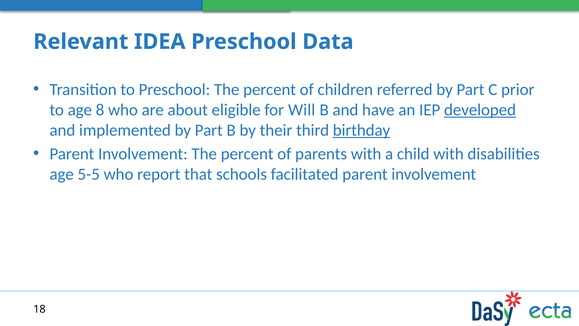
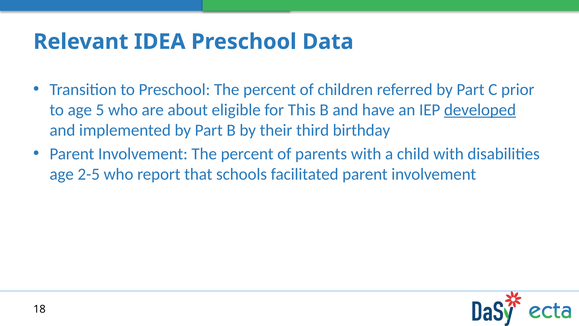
8: 8 -> 5
Will: Will -> This
birthday underline: present -> none
5-5: 5-5 -> 2-5
